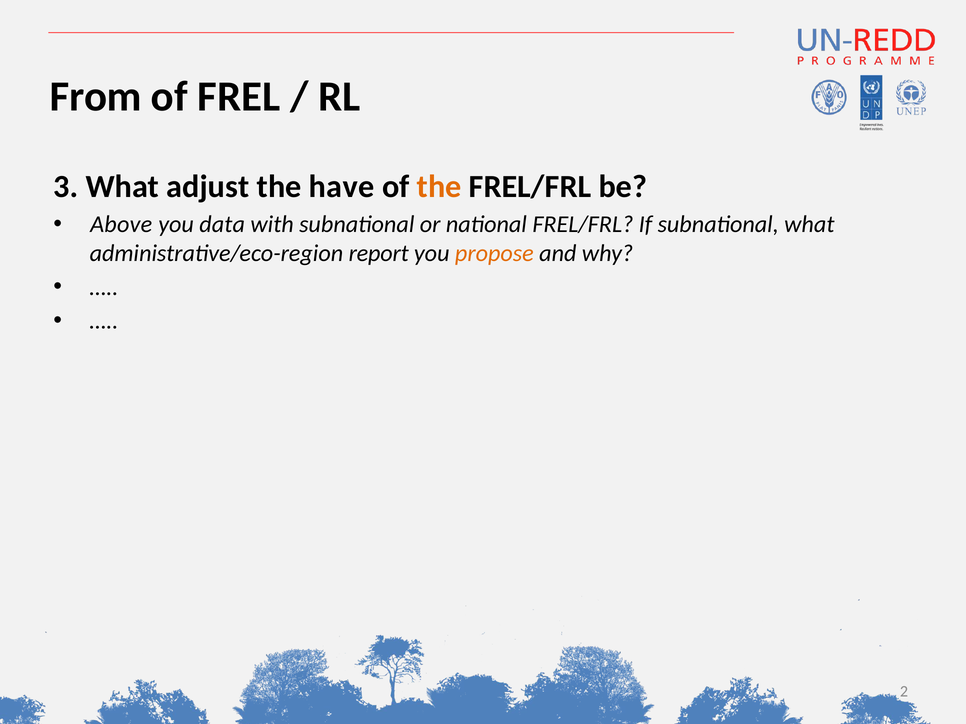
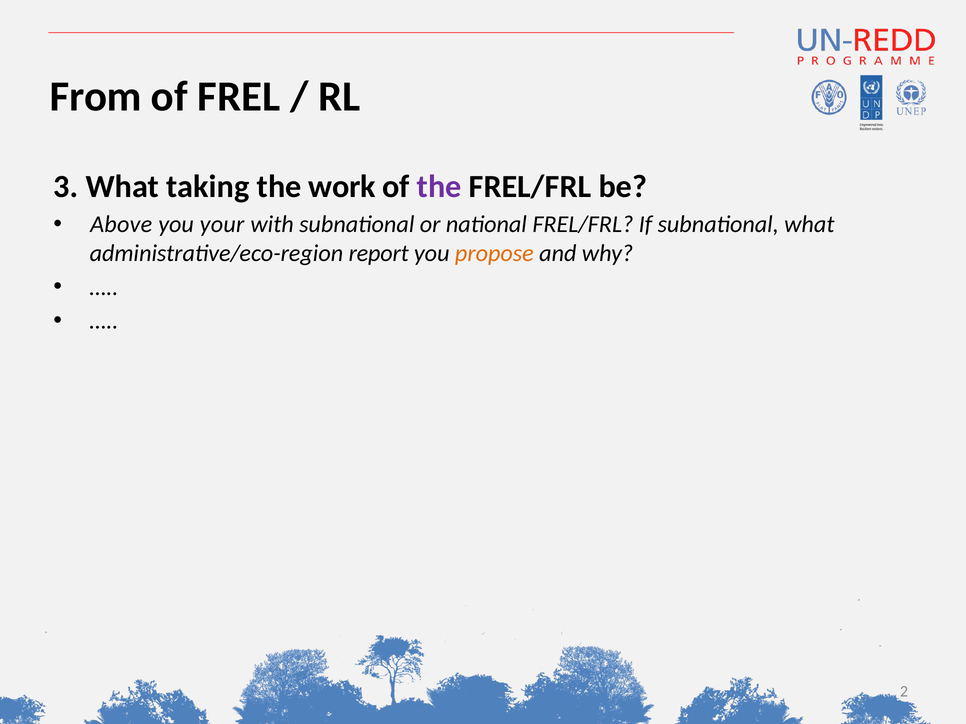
adjust: adjust -> taking
have: have -> work
the at (439, 187) colour: orange -> purple
data: data -> your
